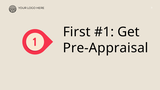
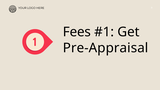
First: First -> Fees
